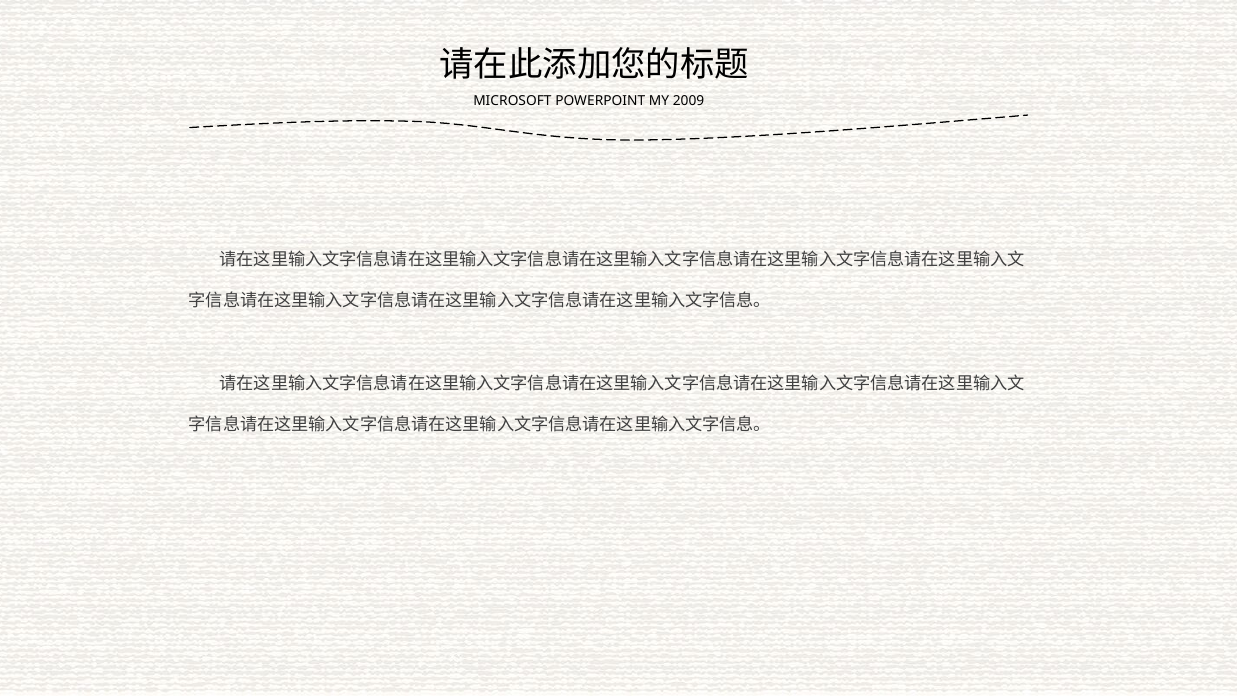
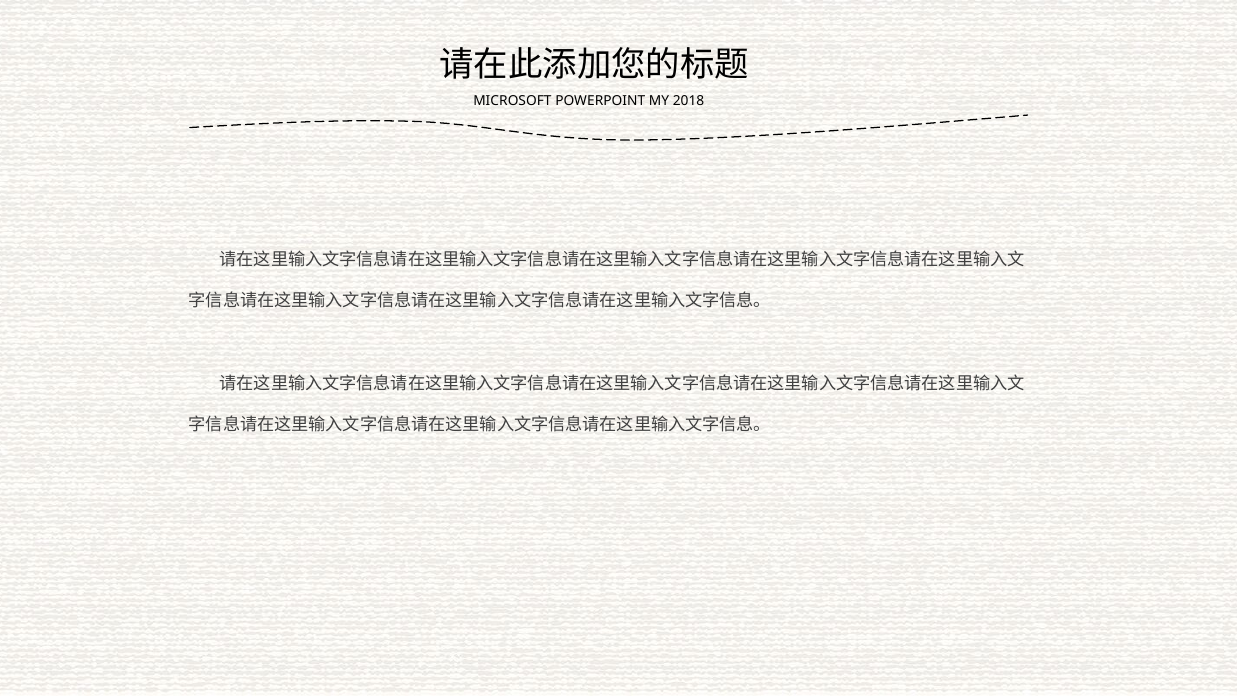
2009: 2009 -> 2018
